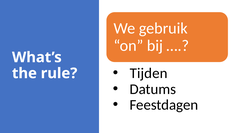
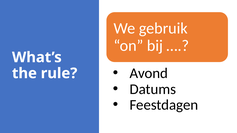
Tijden: Tijden -> Avond
